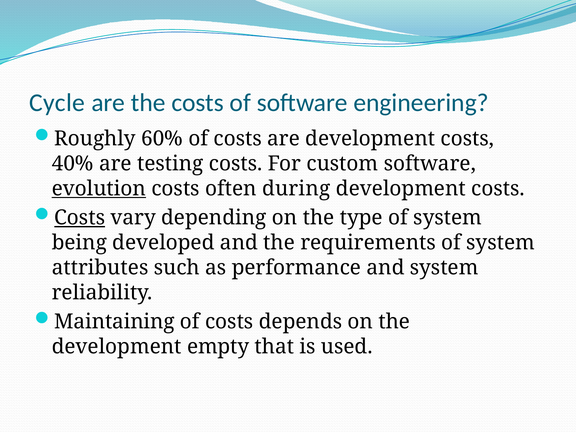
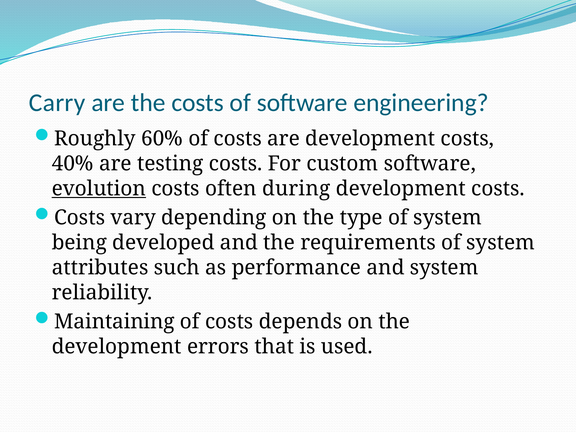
Cycle: Cycle -> Carry
Costs at (80, 218) underline: present -> none
empty: empty -> errors
